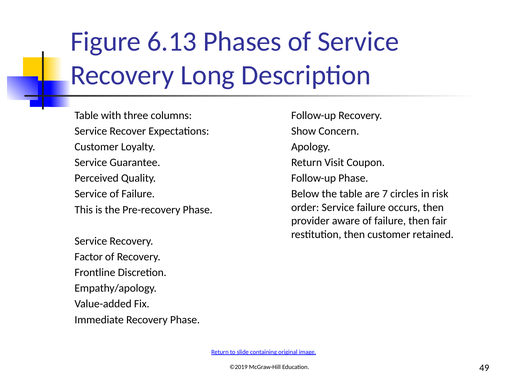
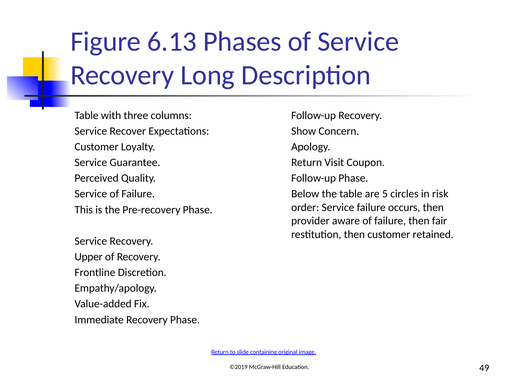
7: 7 -> 5
Factor: Factor -> Upper
